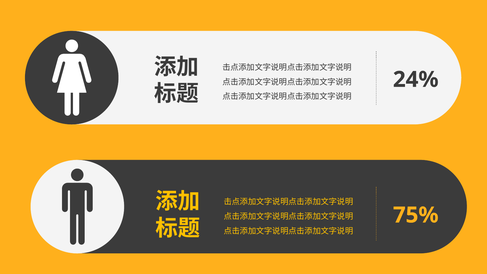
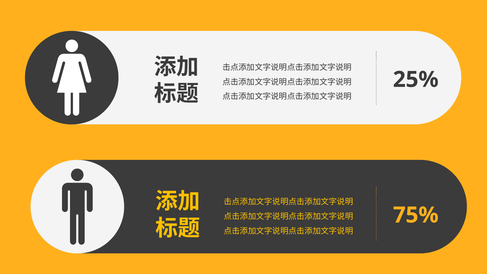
24%: 24% -> 25%
